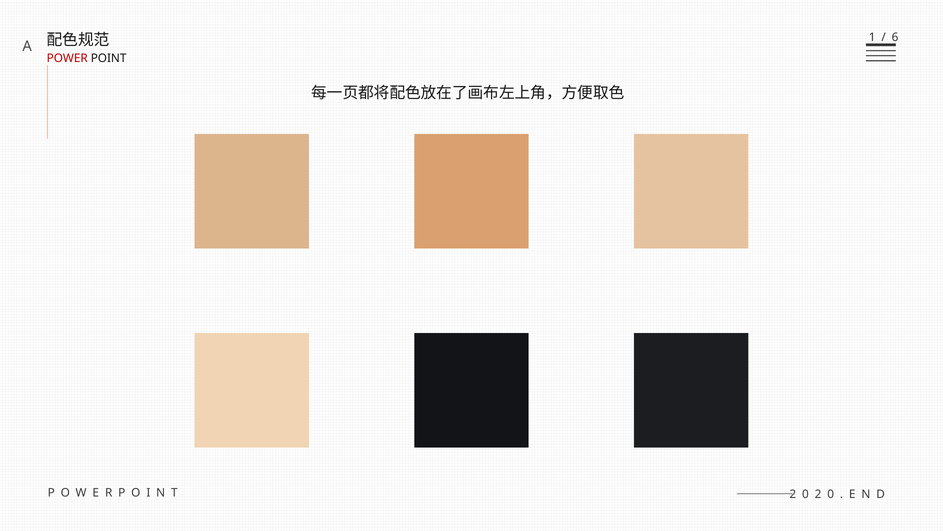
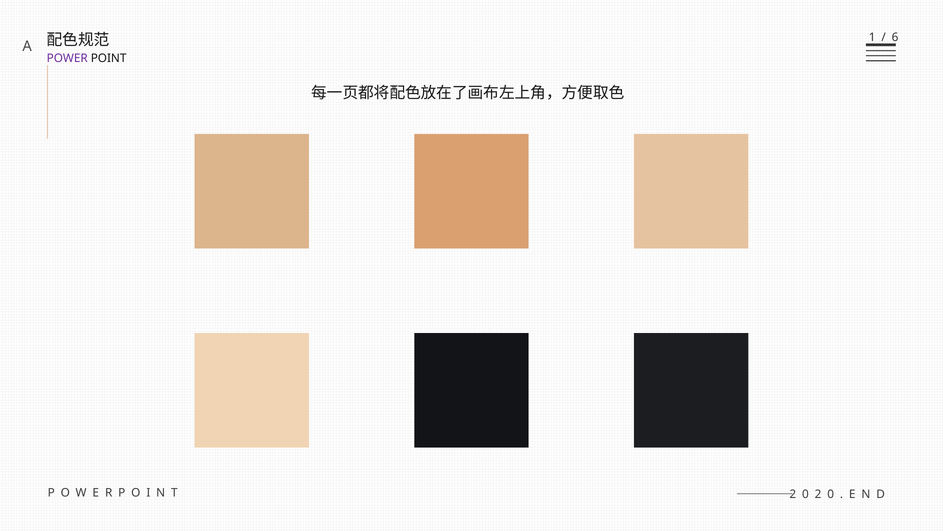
POWER colour: red -> purple
